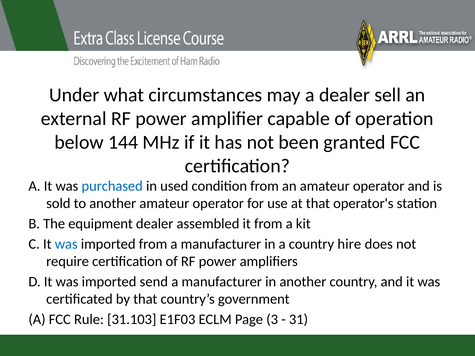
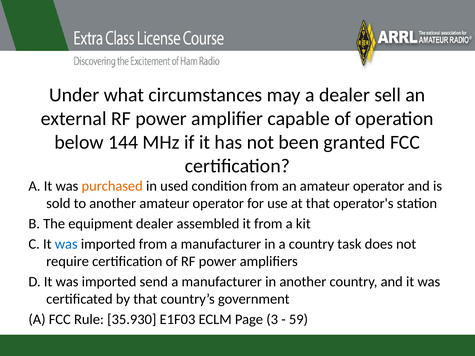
purchased colour: blue -> orange
hire: hire -> task
31.103: 31.103 -> 35.930
31: 31 -> 59
